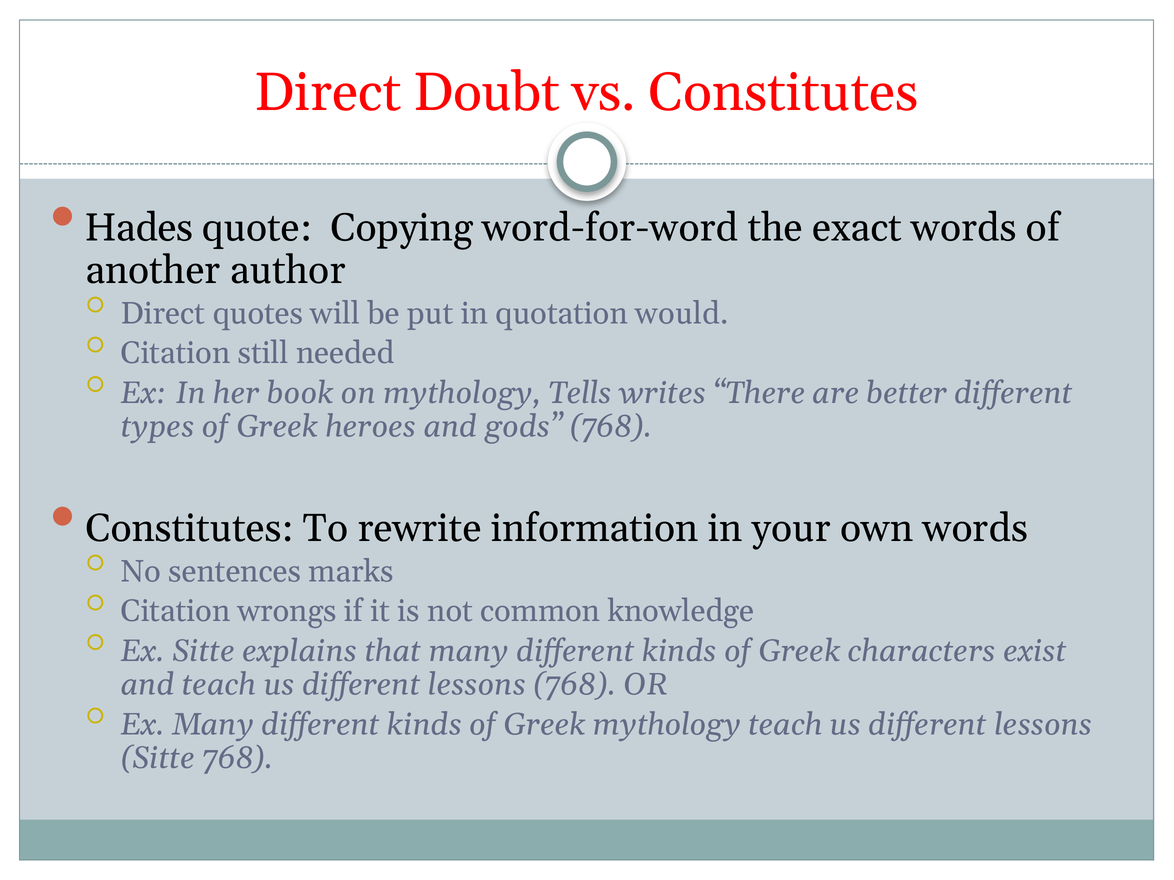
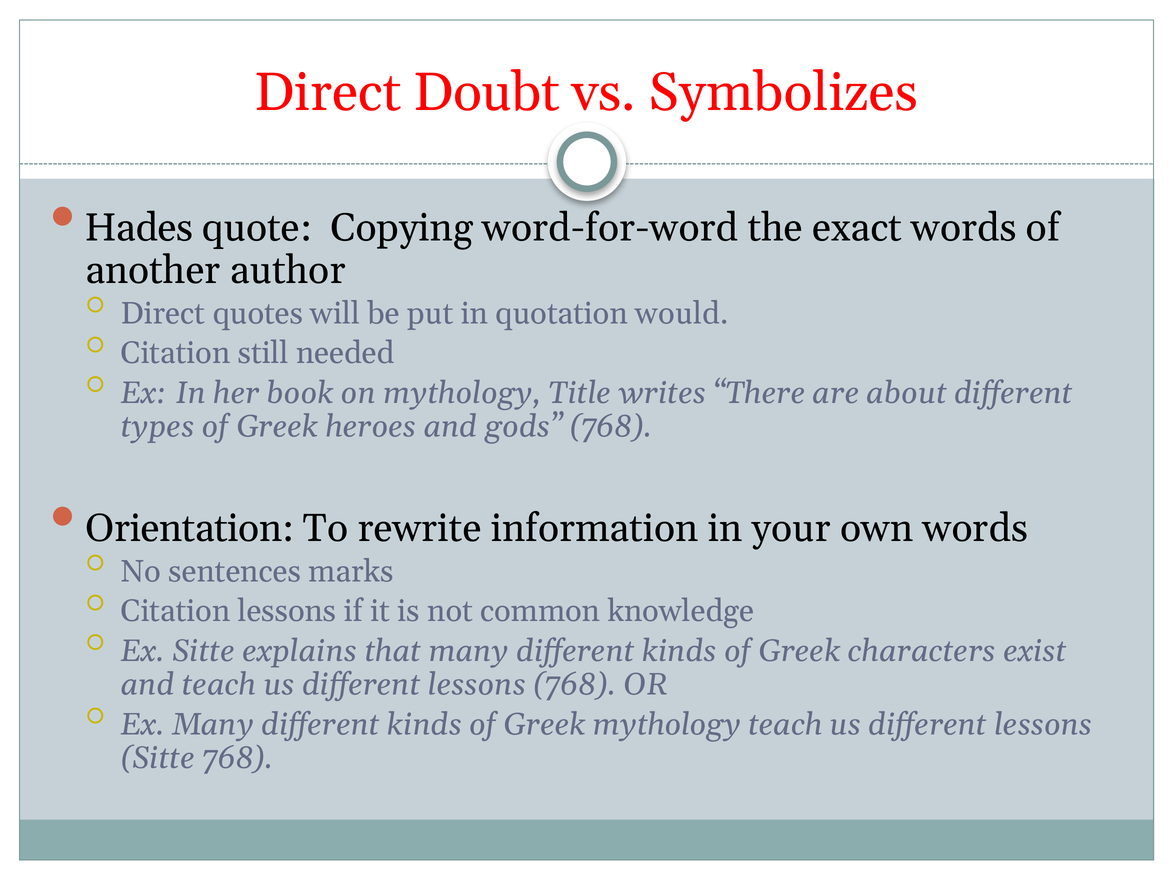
vs Constitutes: Constitutes -> Symbolizes
Tells: Tells -> Title
better: better -> about
Constitutes at (190, 528): Constitutes -> Orientation
Citation wrongs: wrongs -> lessons
